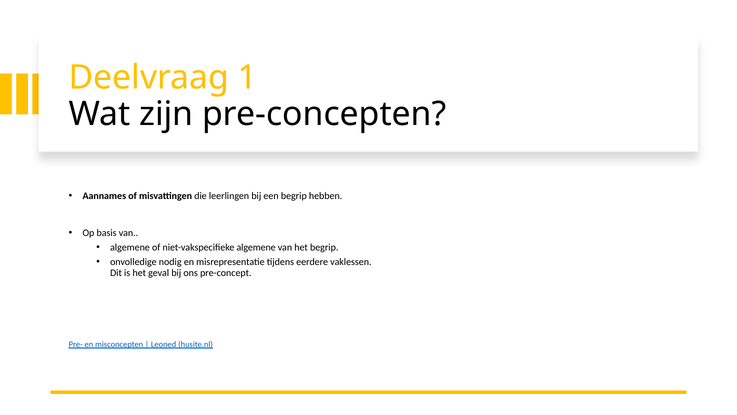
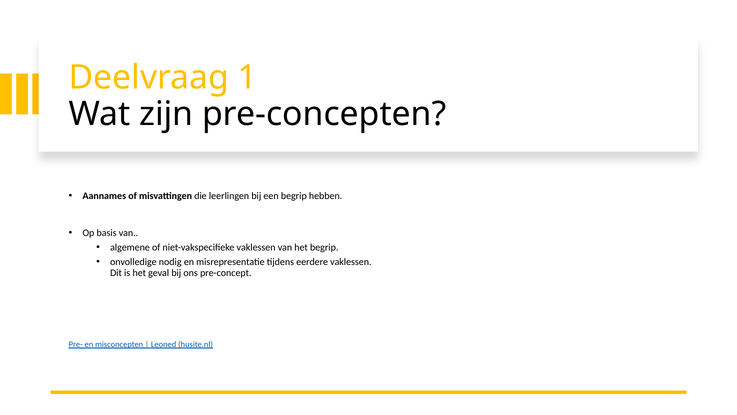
niet-vakspecifieke algemene: algemene -> vaklessen
